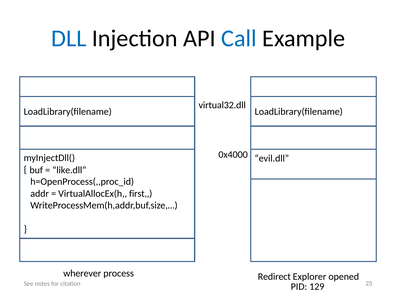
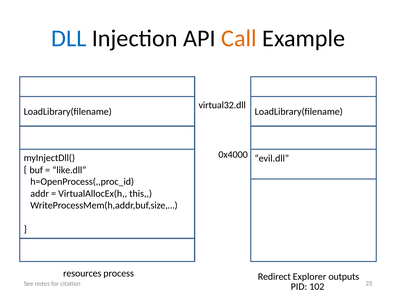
Call colour: blue -> orange
first: first -> this
wherever: wherever -> resources
opened: opened -> outputs
129: 129 -> 102
